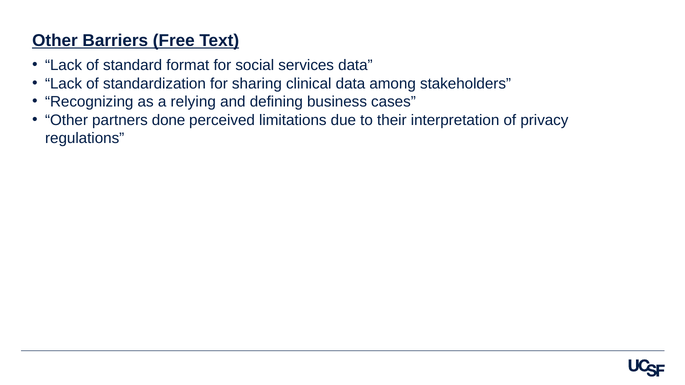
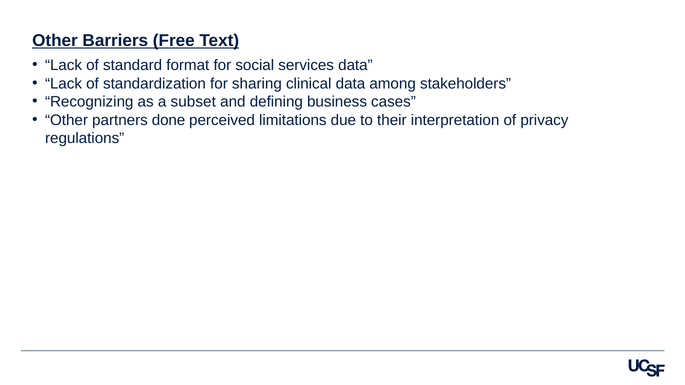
relying: relying -> subset
